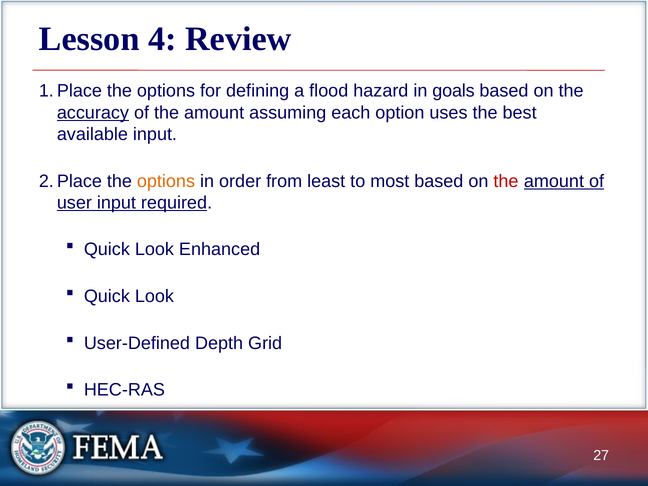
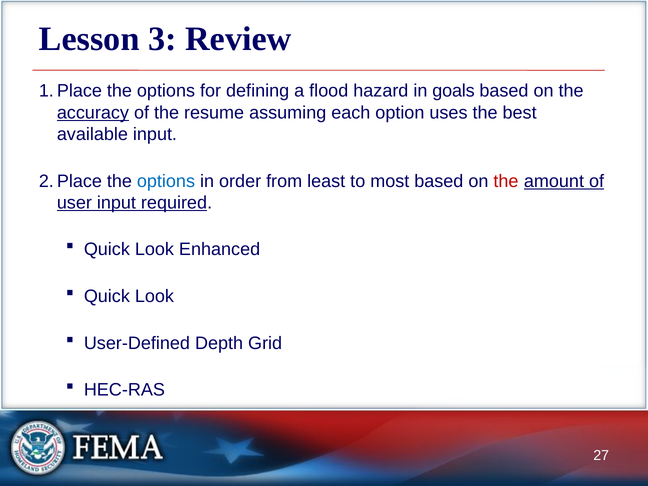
4: 4 -> 3
of the amount: amount -> resume
options at (166, 181) colour: orange -> blue
